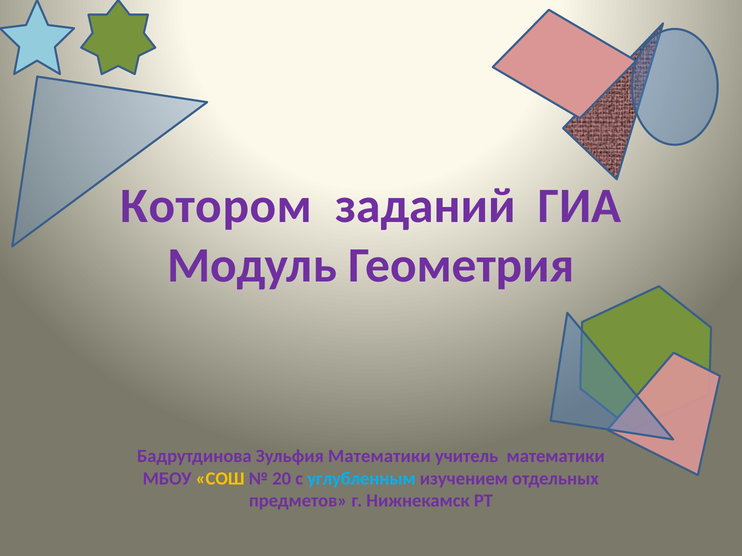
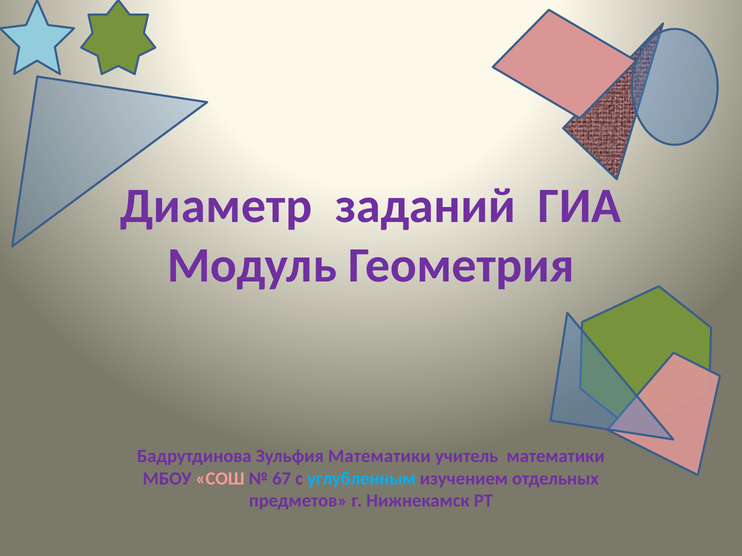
Котором: Котором -> Диаметр
СОШ colour: yellow -> pink
20: 20 -> 67
